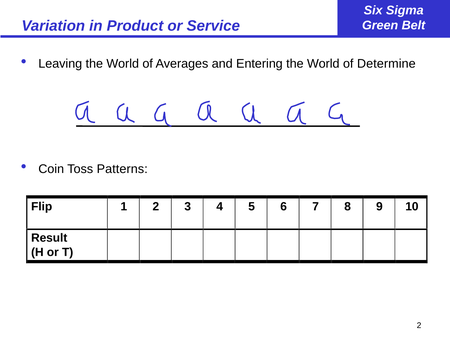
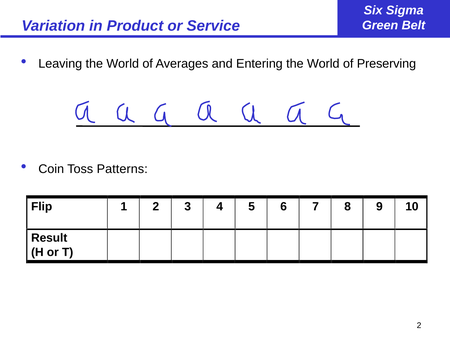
Determine: Determine -> Preserving
